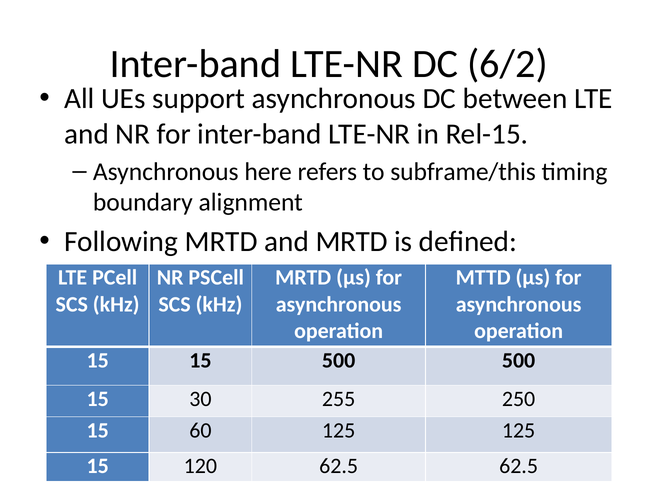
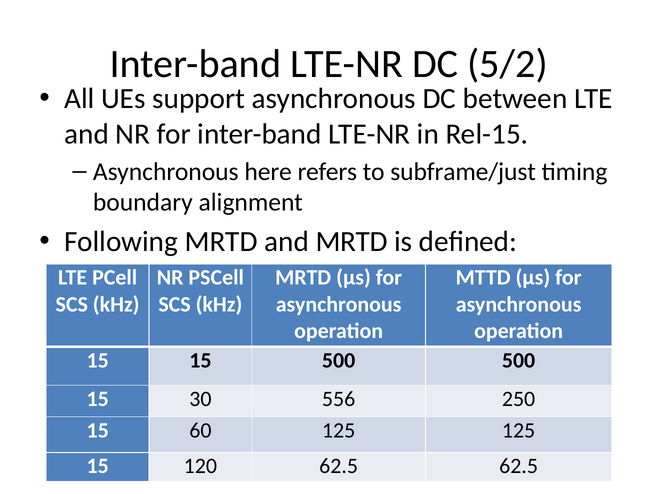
6/2: 6/2 -> 5/2
subframe/this: subframe/this -> subframe/just
255: 255 -> 556
